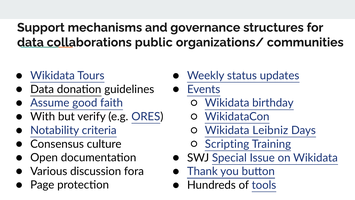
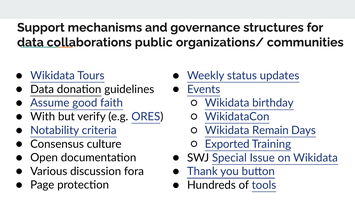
Leibniz: Leibniz -> Remain
Scripting: Scripting -> Exported
